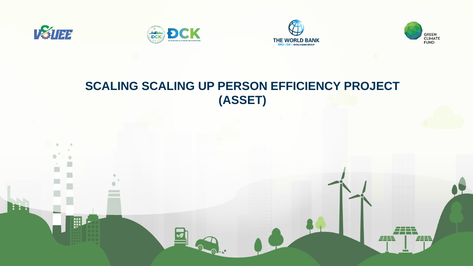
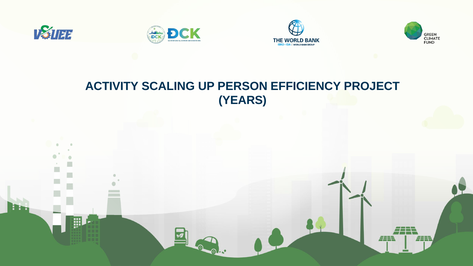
SCALING at (112, 86): SCALING -> ACTIVITY
ASSET: ASSET -> YEARS
